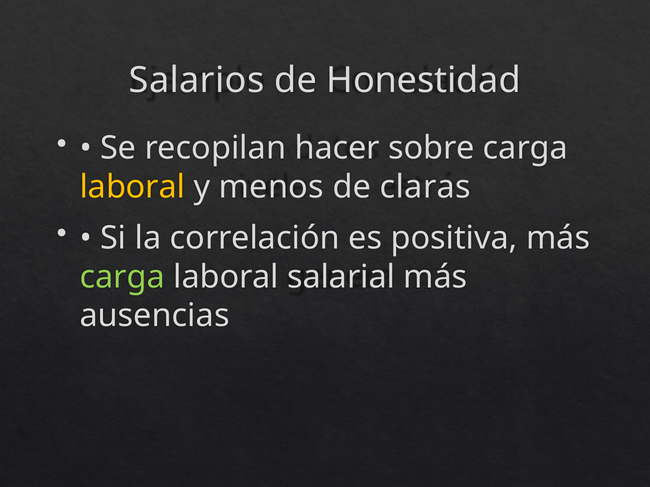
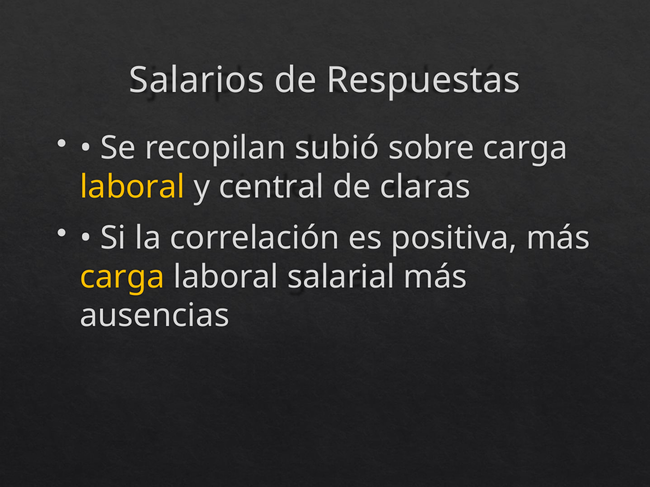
Honestidad: Honestidad -> Respuestas
hacer: hacer -> subió
menos: menos -> central
carga at (122, 277) colour: light green -> yellow
